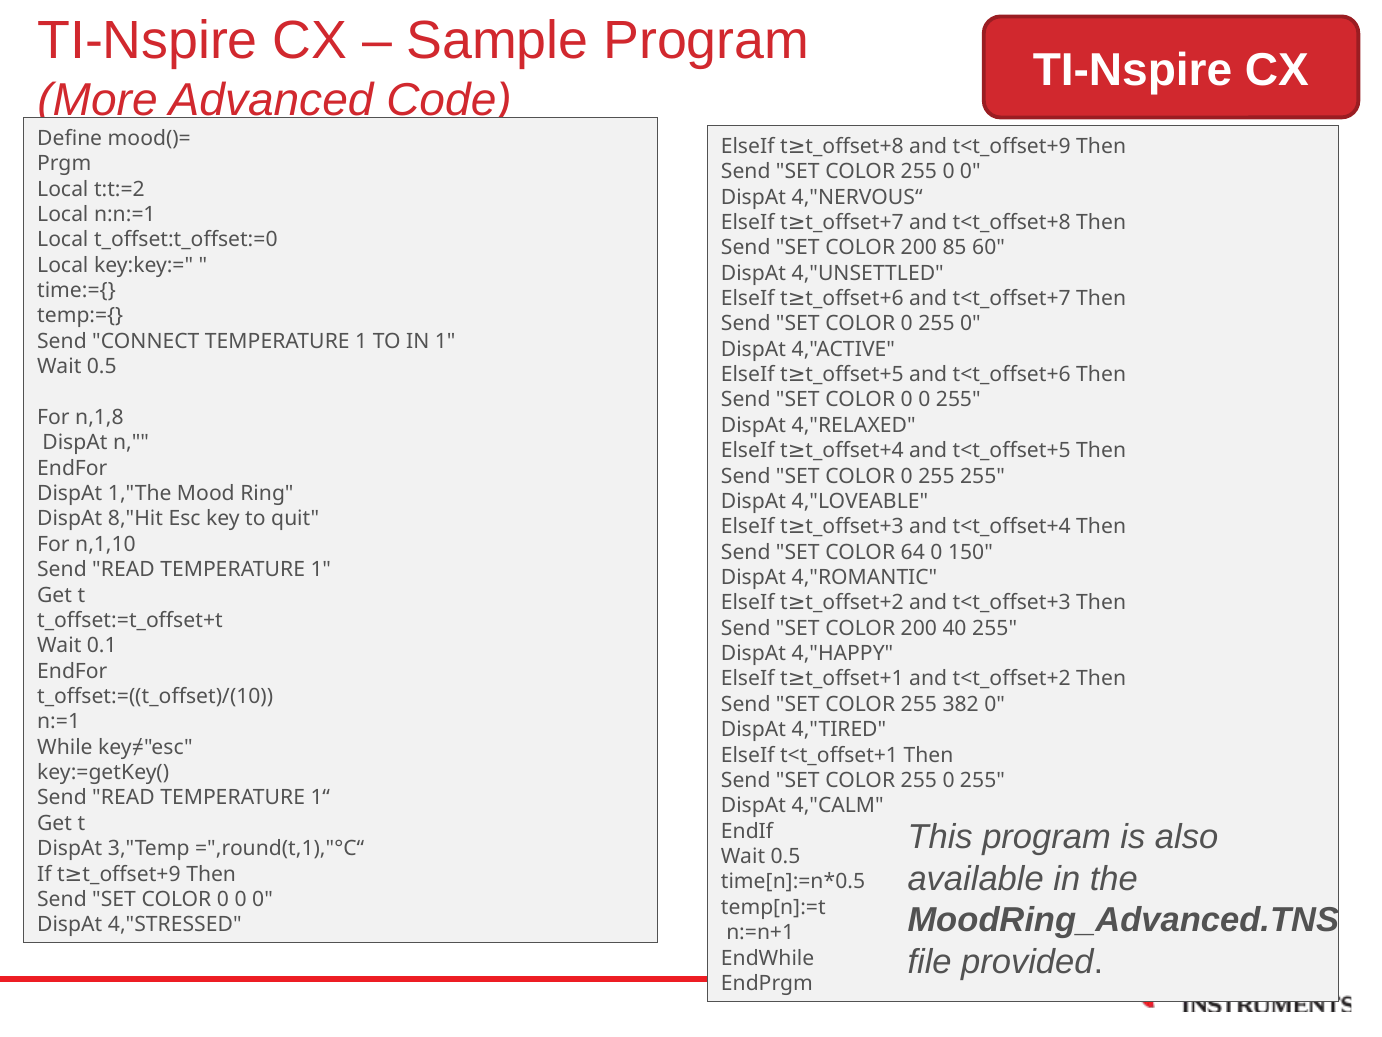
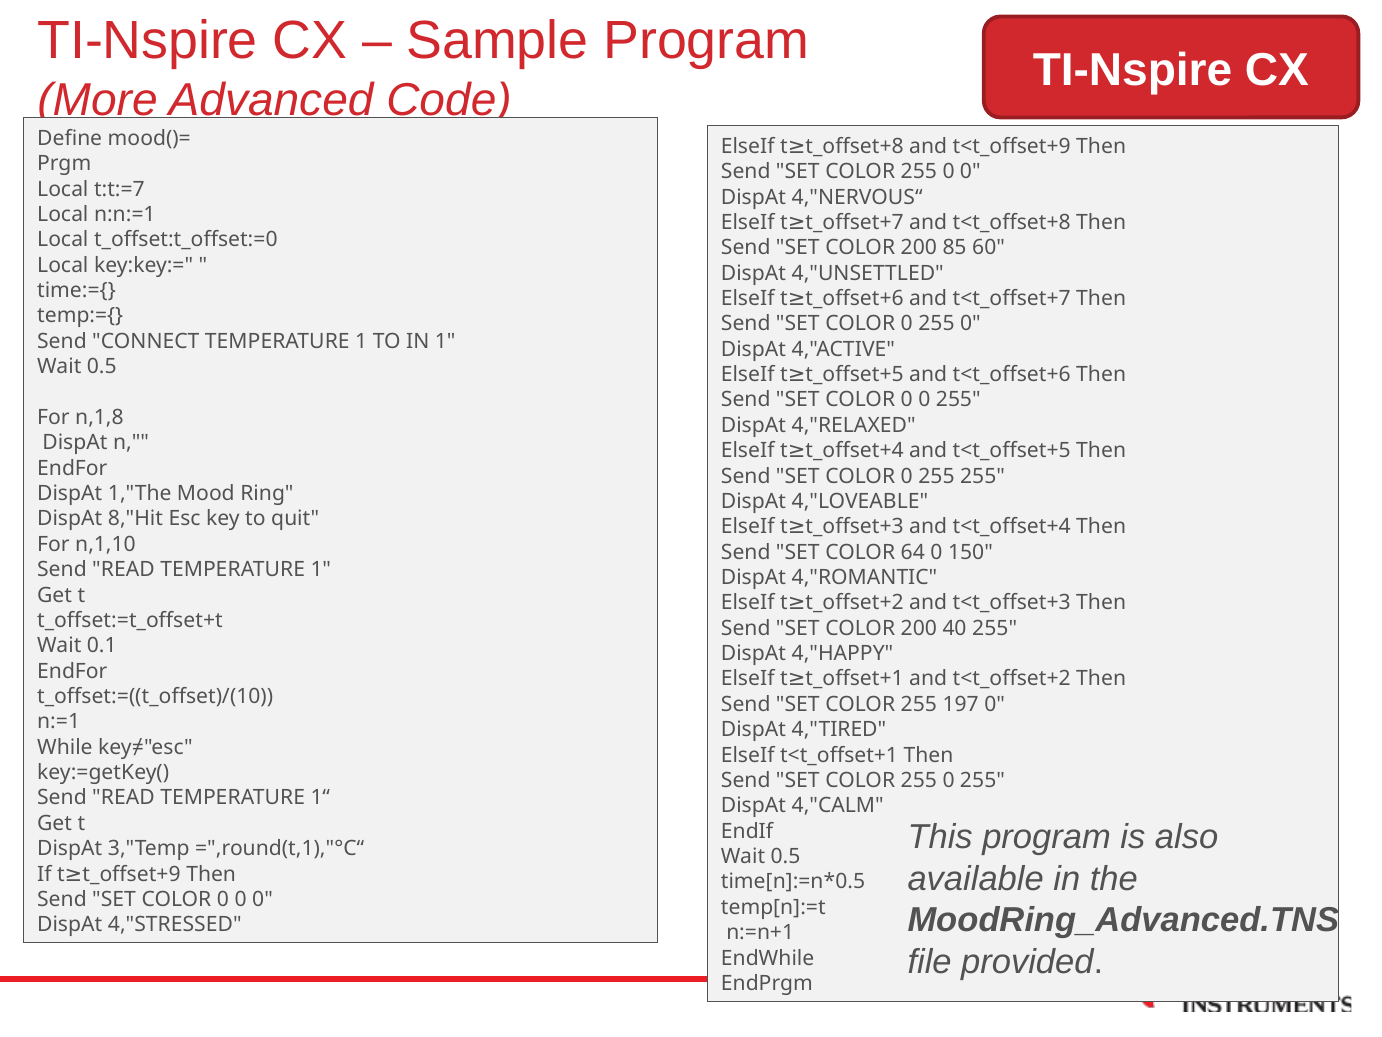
t:t:=2: t:t:=2 -> t:t:=7
382: 382 -> 197
